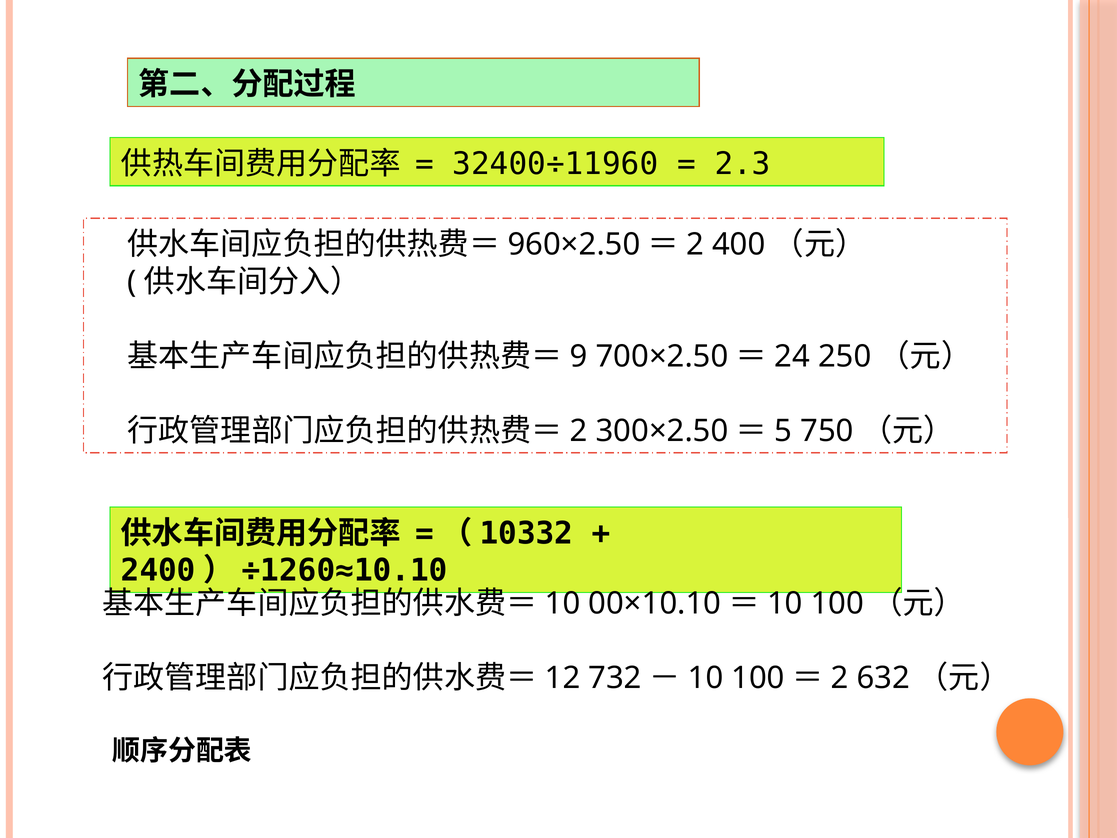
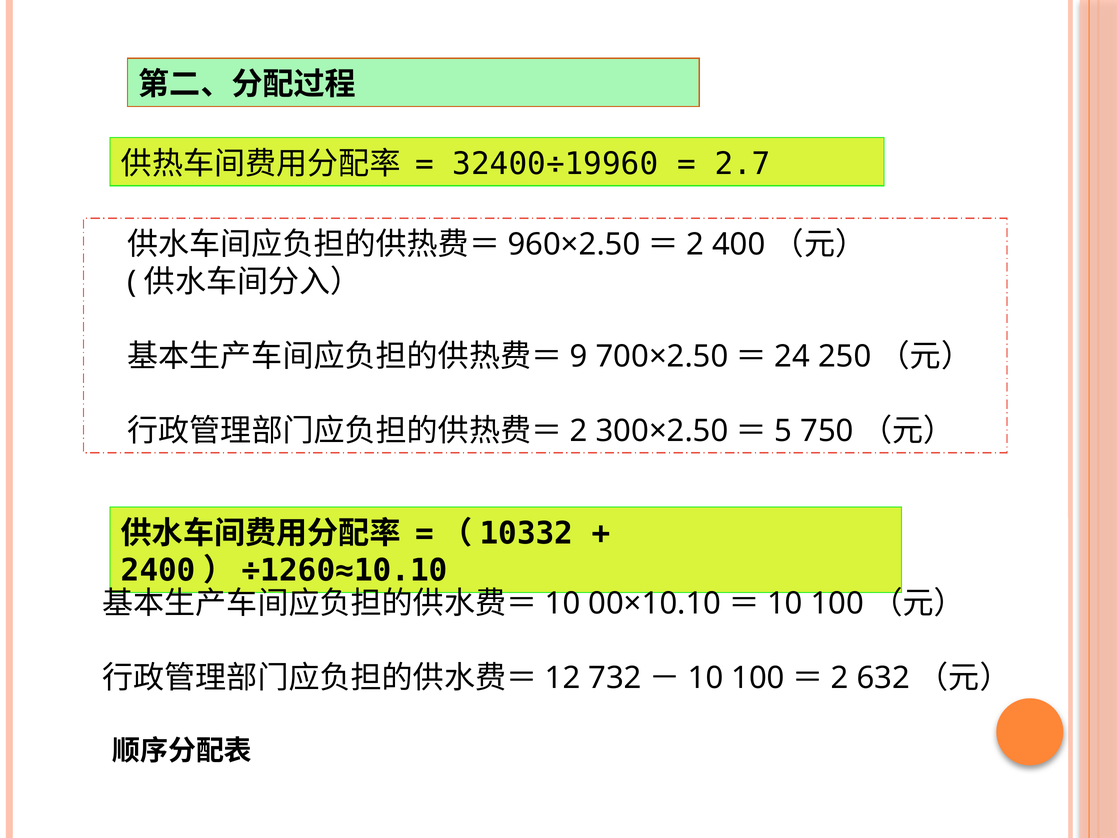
32400÷11960: 32400÷11960 -> 32400÷19960
2.3: 2.3 -> 2.7
